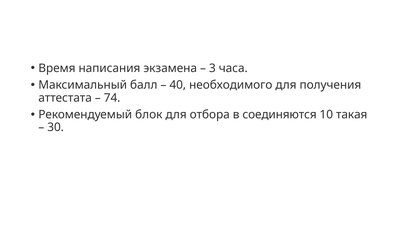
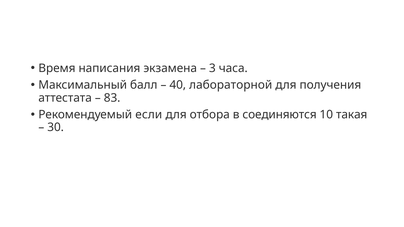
необходимого: необходимого -> лабораторной
74: 74 -> 83
блок: блок -> если
